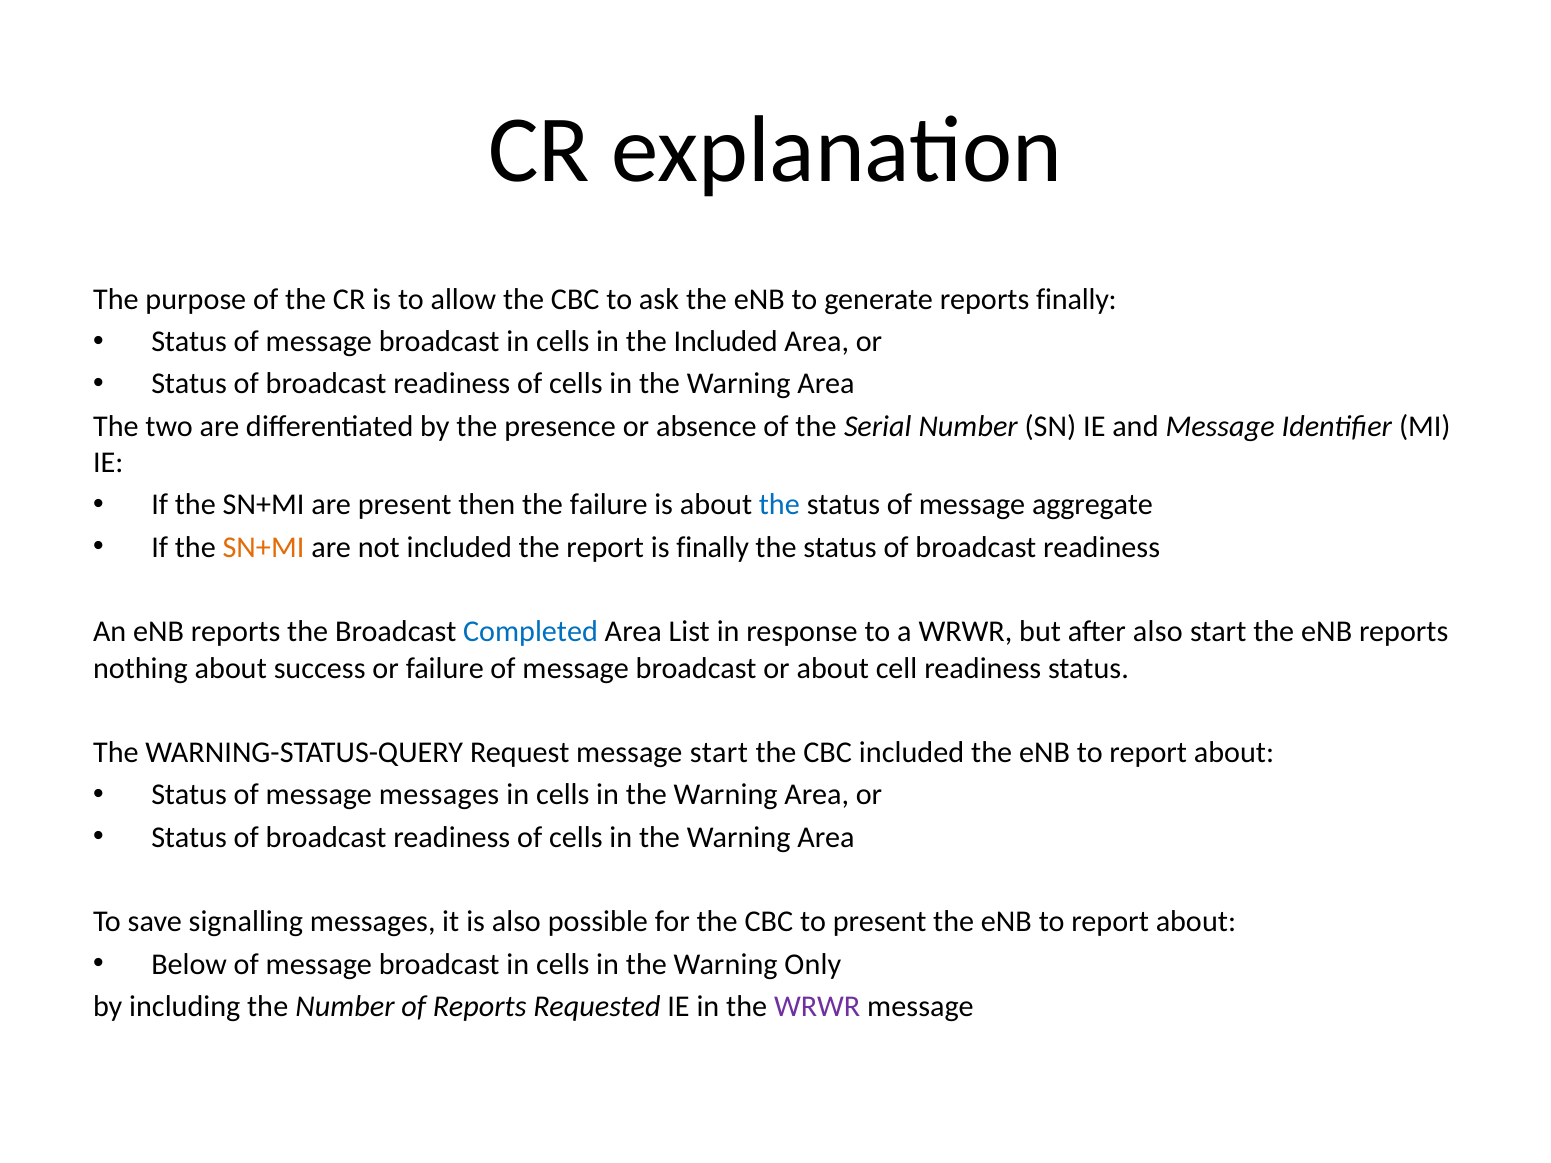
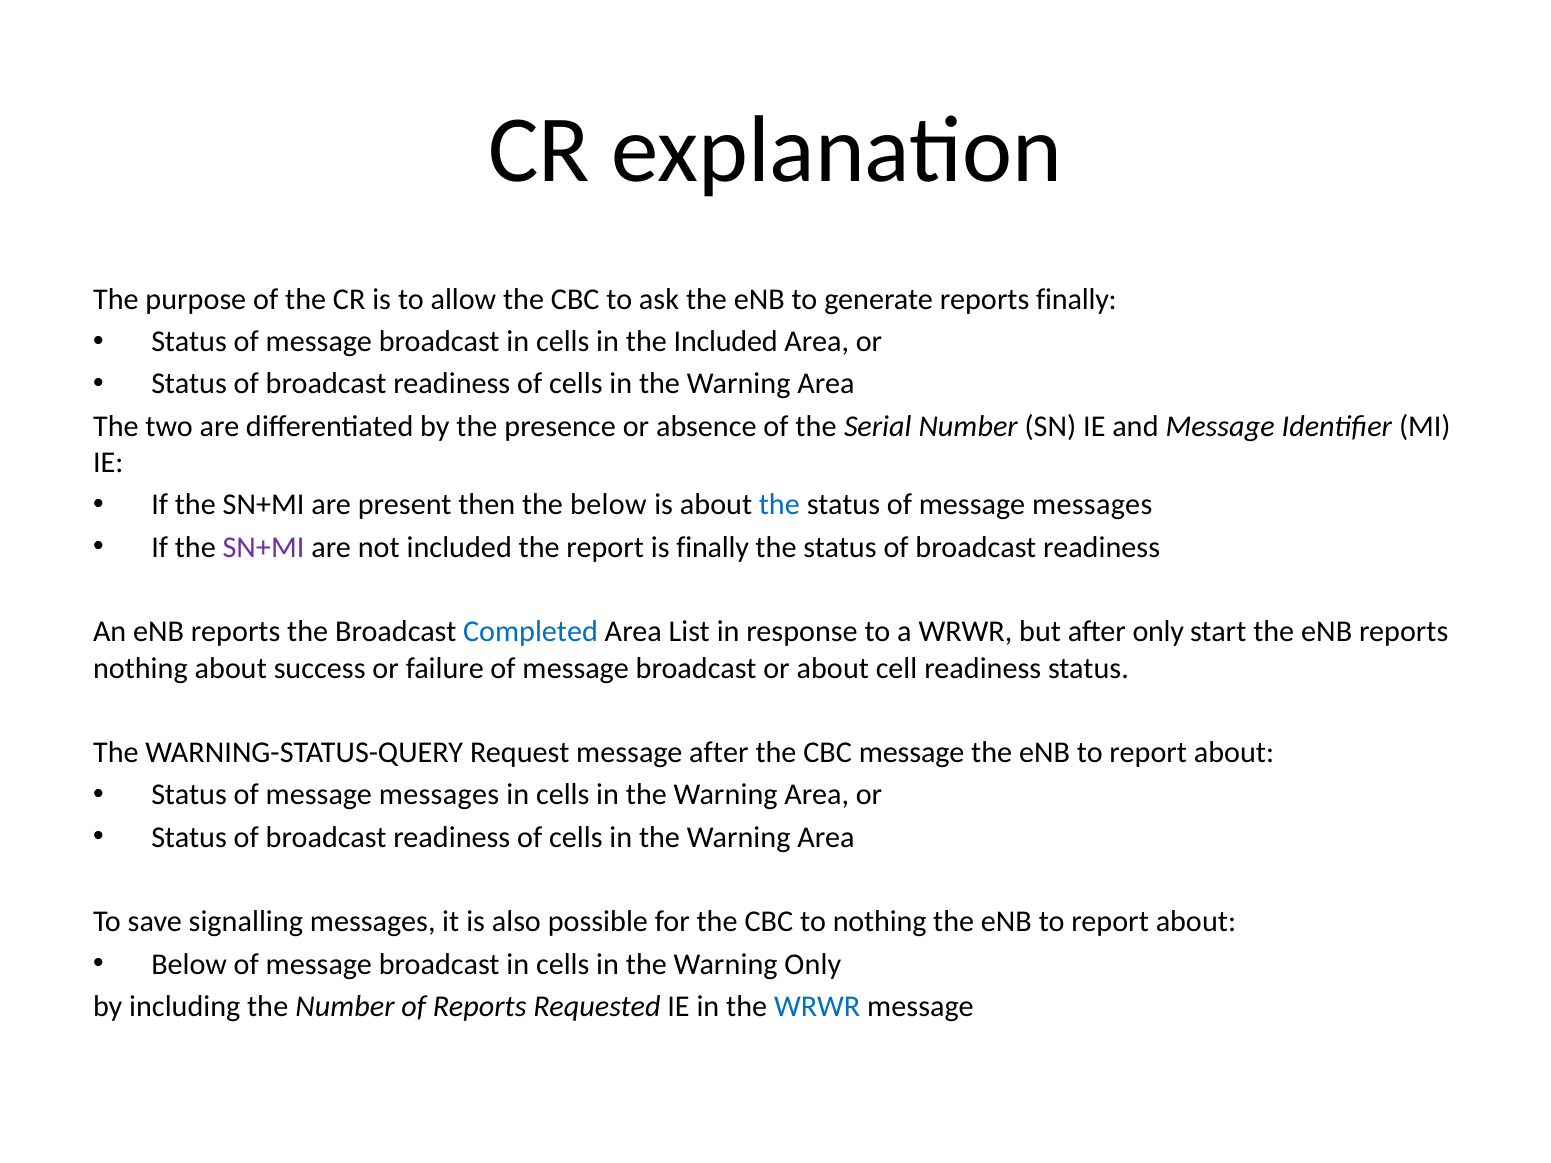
the failure: failure -> below
aggregate at (1092, 505): aggregate -> messages
SN+MI at (264, 547) colour: orange -> purple
after also: also -> only
message start: start -> after
CBC included: included -> message
to present: present -> nothing
WRWR at (817, 1007) colour: purple -> blue
